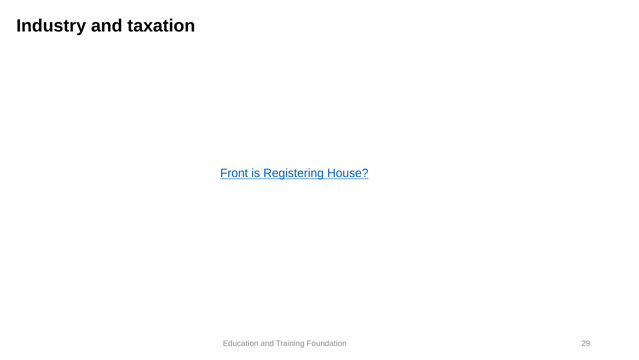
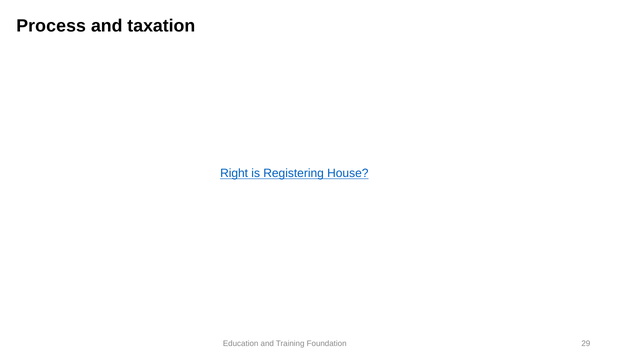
Industry: Industry -> Process
Front: Front -> Right
